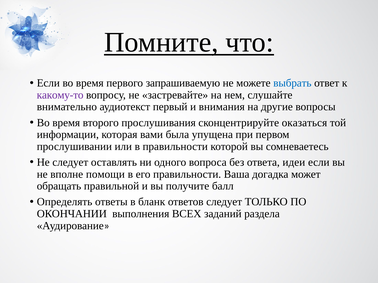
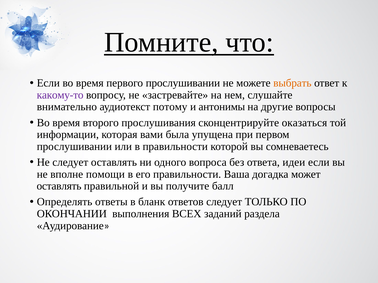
первого запрашиваемую: запрашиваемую -> прослушивании
выбрать colour: blue -> orange
первый: первый -> потому
внимания: внимания -> антонимы
обращать at (59, 186): обращать -> оставлять
